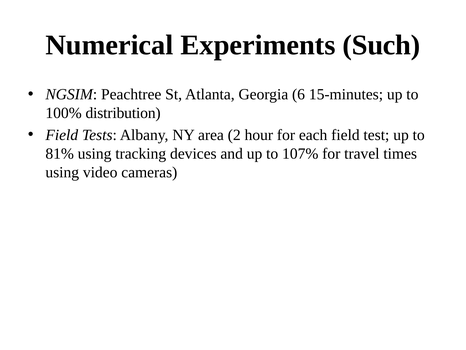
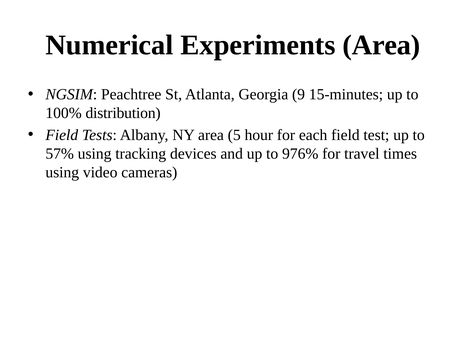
Experiments Such: Such -> Area
6: 6 -> 9
2: 2 -> 5
81%: 81% -> 57%
107%: 107% -> 976%
